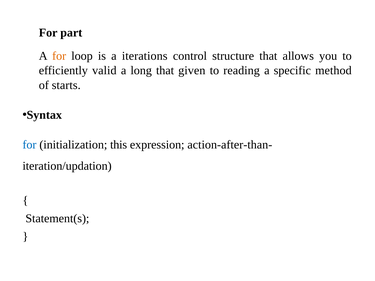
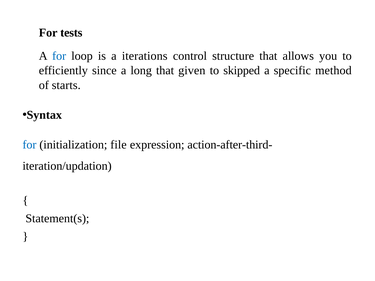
part: part -> tests
for at (59, 56) colour: orange -> blue
valid: valid -> since
reading: reading -> skipped
this: this -> file
action-after-than-: action-after-than- -> action-after-third-
